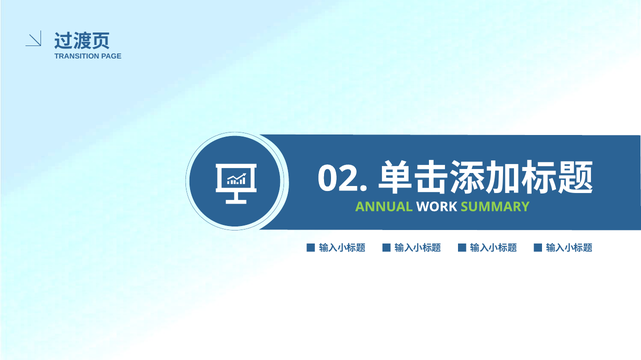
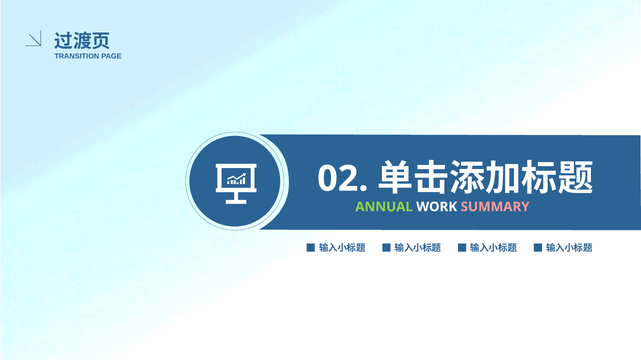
SUMMARY colour: light green -> pink
